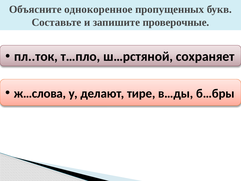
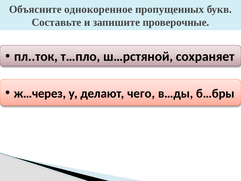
ж…слова: ж…слова -> ж…через
тире: тире -> чего
